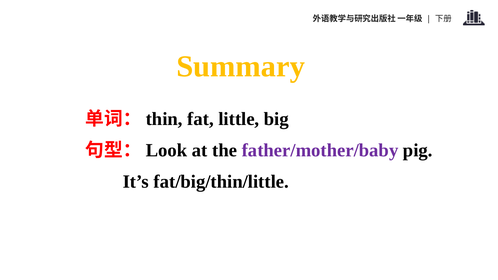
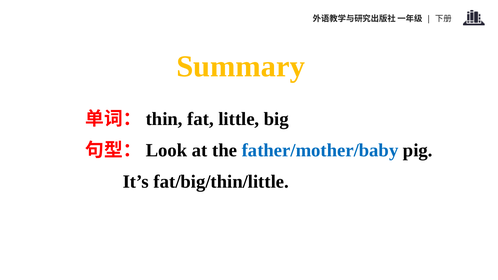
father/mother/baby colour: purple -> blue
